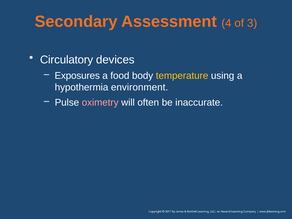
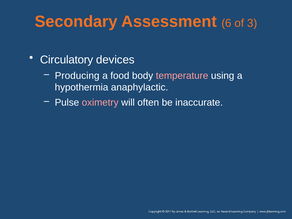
4: 4 -> 6
Exposures: Exposures -> Producing
temperature colour: yellow -> pink
environment: environment -> anaphylactic
